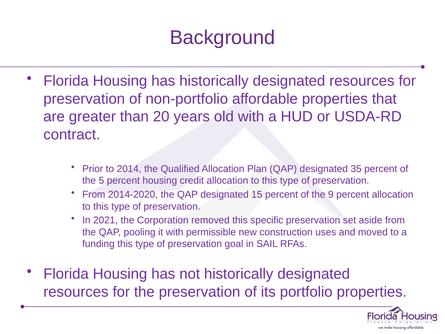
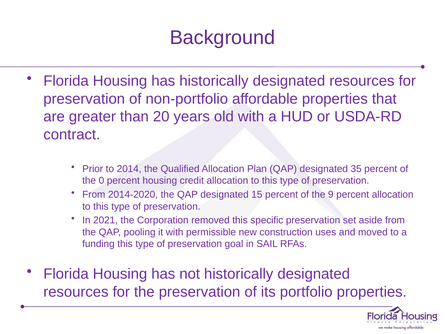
5: 5 -> 0
